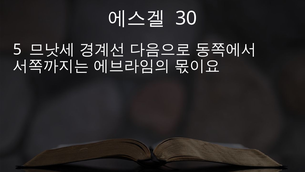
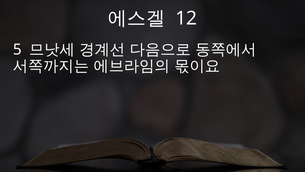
30: 30 -> 12
